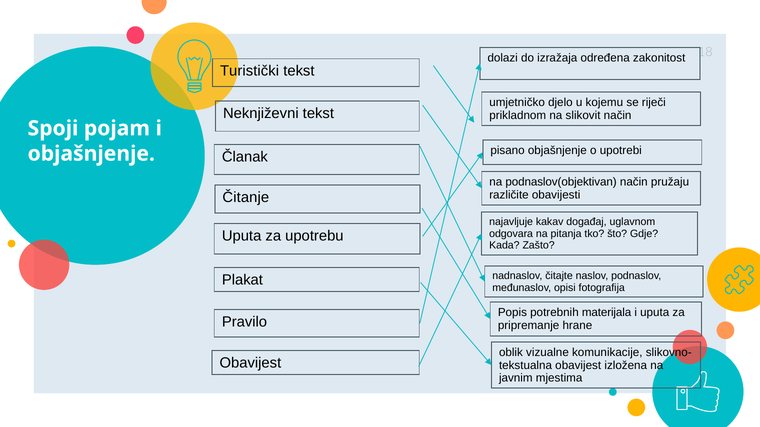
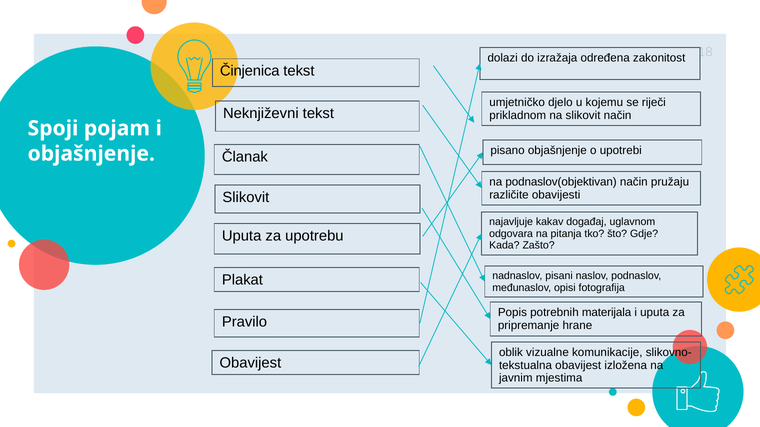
Turistički: Turistički -> Činjenica
Čitanje at (246, 198): Čitanje -> Slikovit
čitajte: čitajte -> pisani
